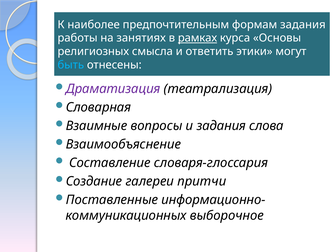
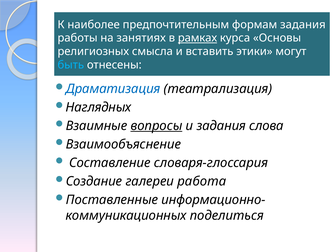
ответить: ответить -> вставить
Драматизация colour: purple -> blue
Словарная: Словарная -> Наглядных
вопросы underline: none -> present
притчи: притчи -> работа
выборочное: выборочное -> поделиться
